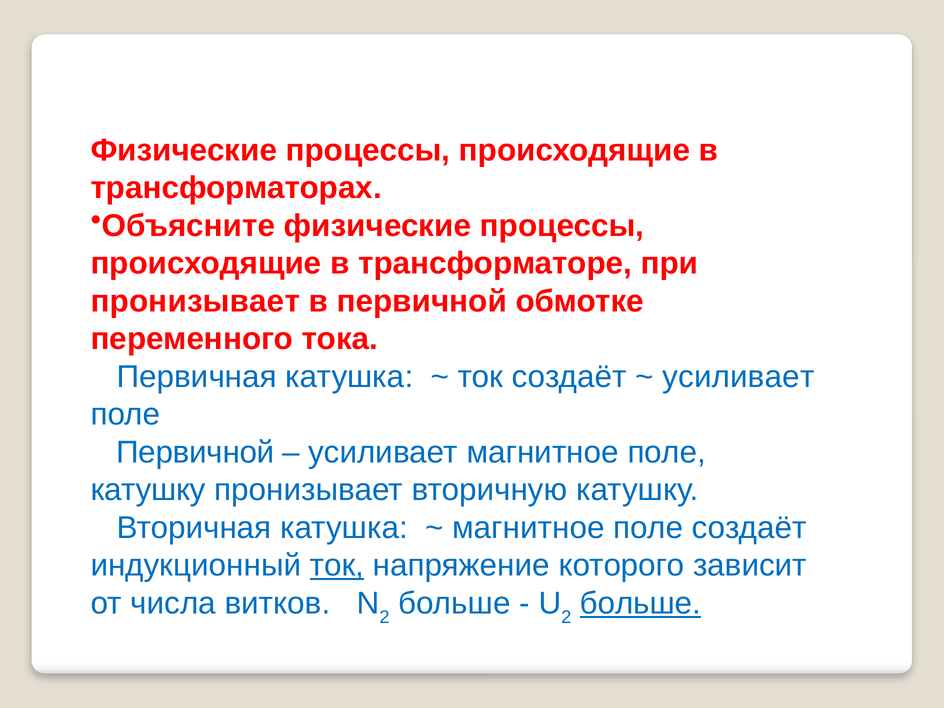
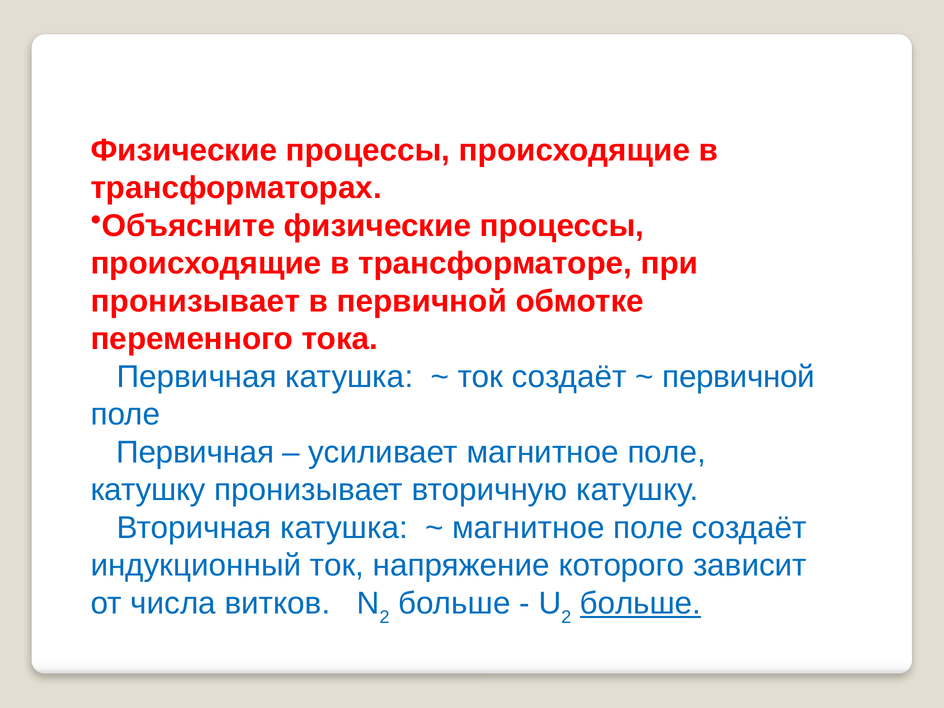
усиливает at (738, 377): усиливает -> первичной
Первичной at (195, 452): Первичной -> Первичная
ток at (337, 566) underline: present -> none
